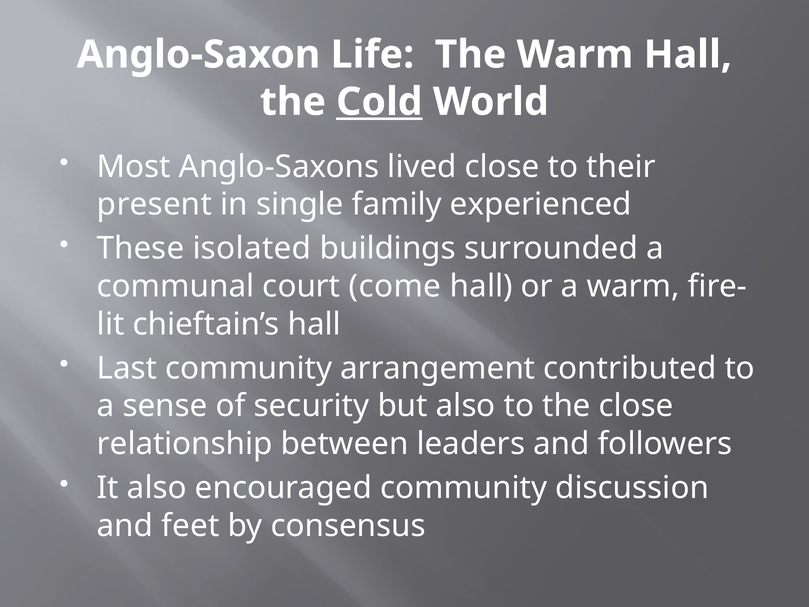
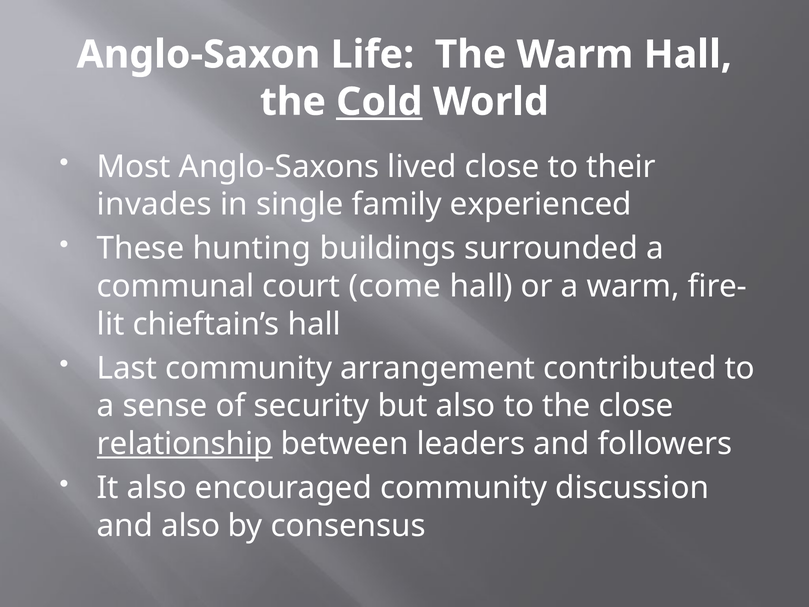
present: present -> invades
isolated: isolated -> hunting
relationship underline: none -> present
and feet: feet -> also
